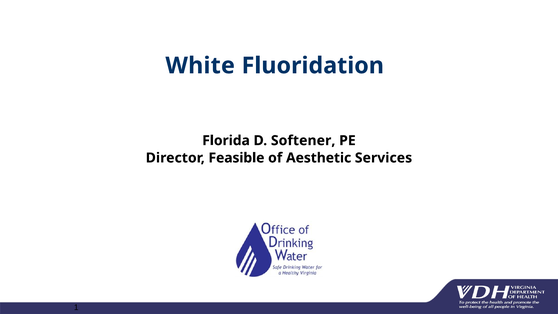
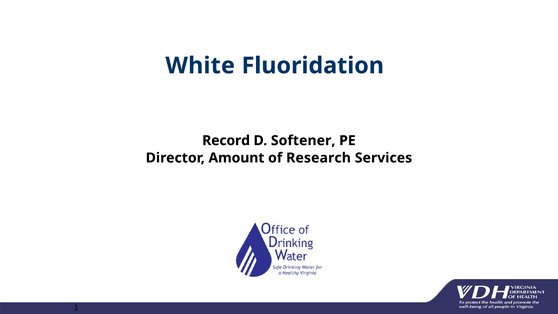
Florida: Florida -> Record
Feasible: Feasible -> Amount
Aesthetic: Aesthetic -> Research
